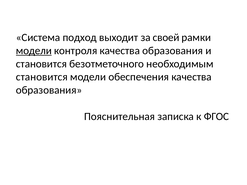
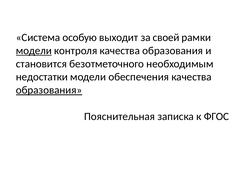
подход: подход -> особую
становится at (42, 77): становится -> недостатки
образования at (49, 90) underline: none -> present
